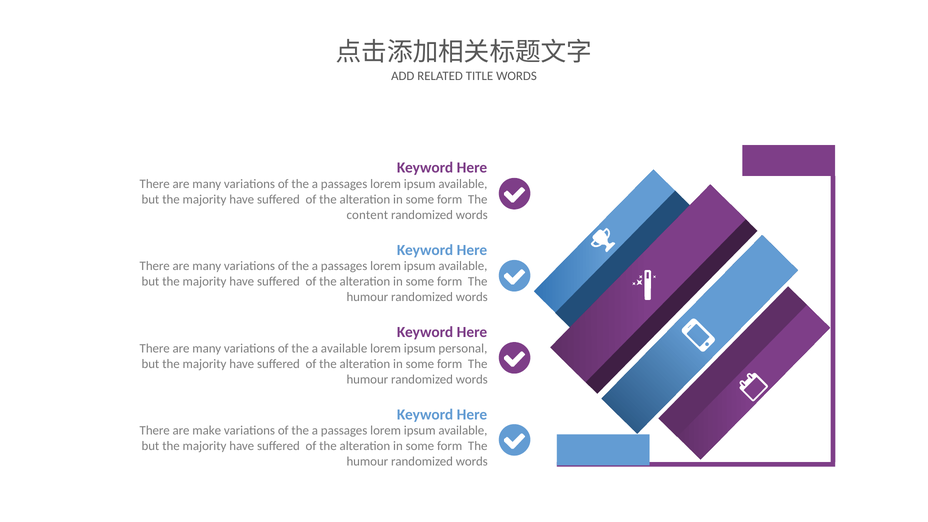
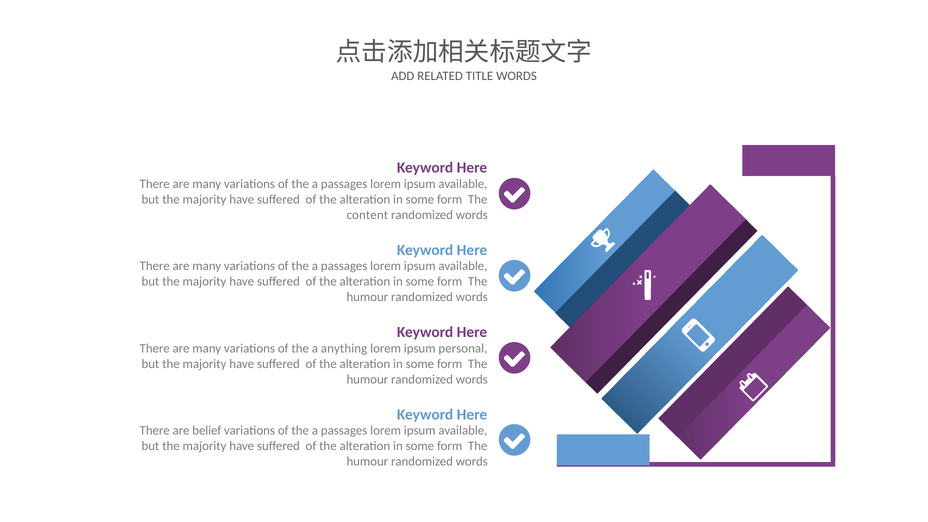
a available: available -> anything
make: make -> belief
